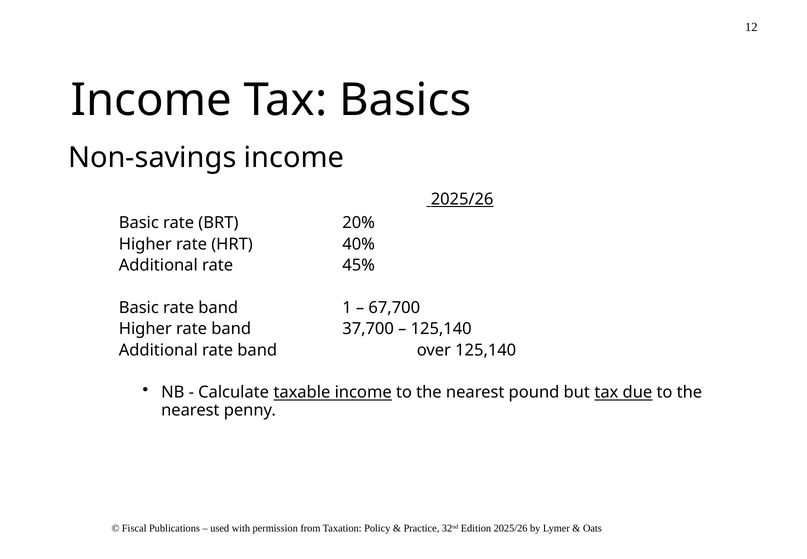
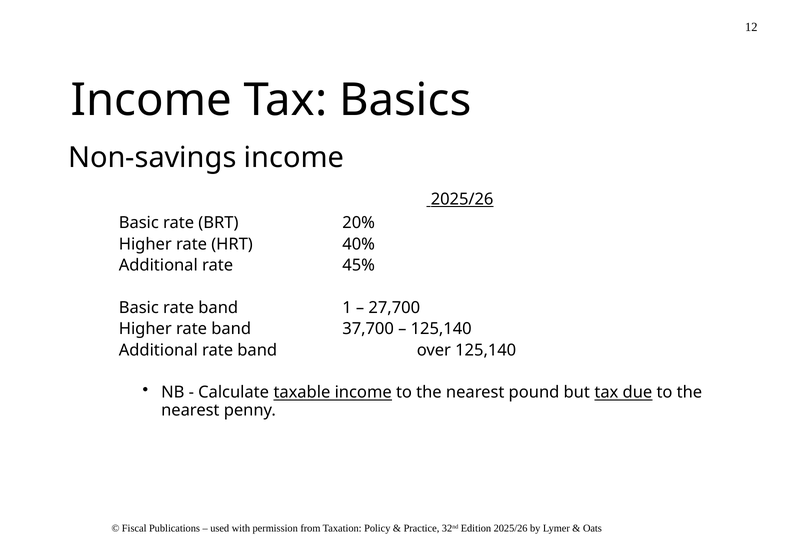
67,700: 67,700 -> 27,700
